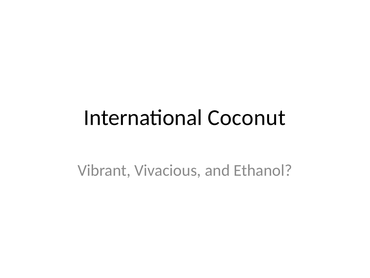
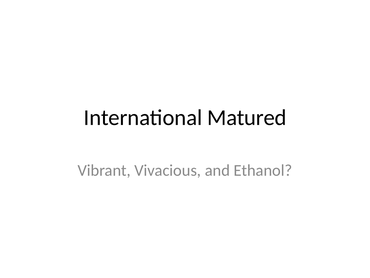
Coconut: Coconut -> Matured
